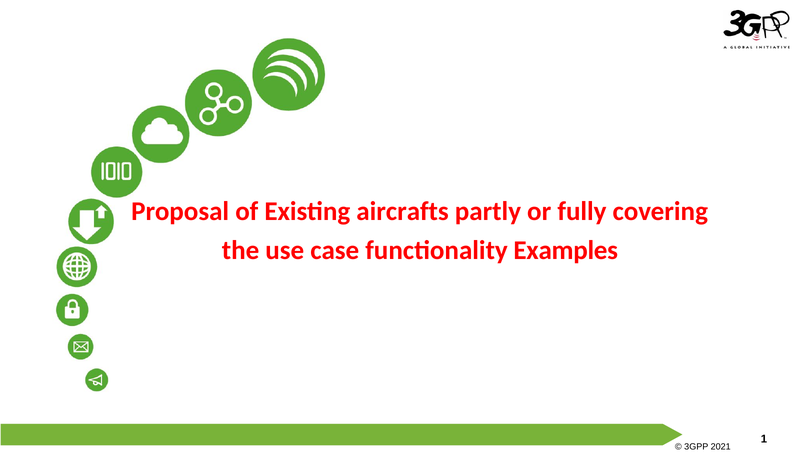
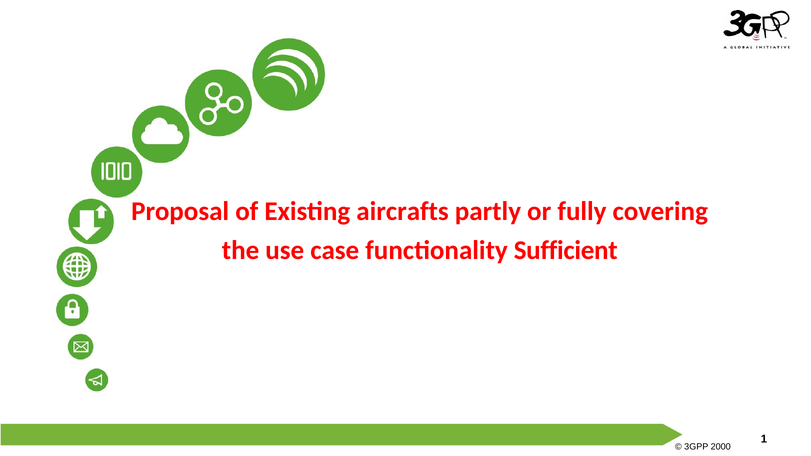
Examples: Examples -> Sufficient
2021: 2021 -> 2000
